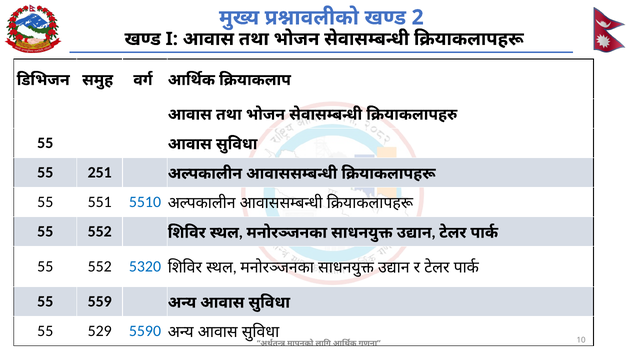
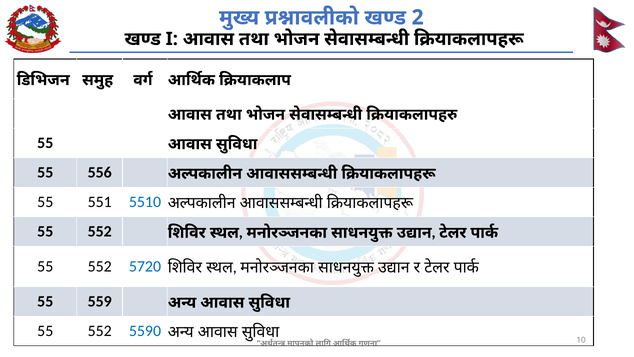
251: 251 -> 556
5320: 5320 -> 5720
529 at (100, 331): 529 -> 552
